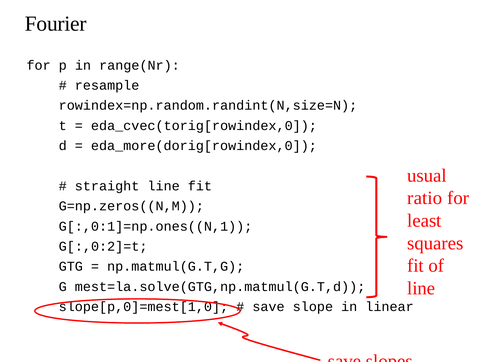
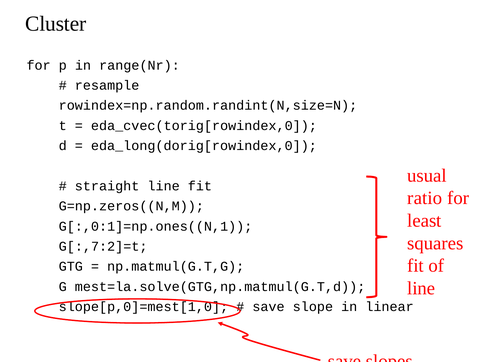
Fourier: Fourier -> Cluster
eda_more(dorig[rowindex,0: eda_more(dorig[rowindex,0 -> eda_long(dorig[rowindex,0
G[:,0:2]=t: G[:,0:2]=t -> G[:,7:2]=t
